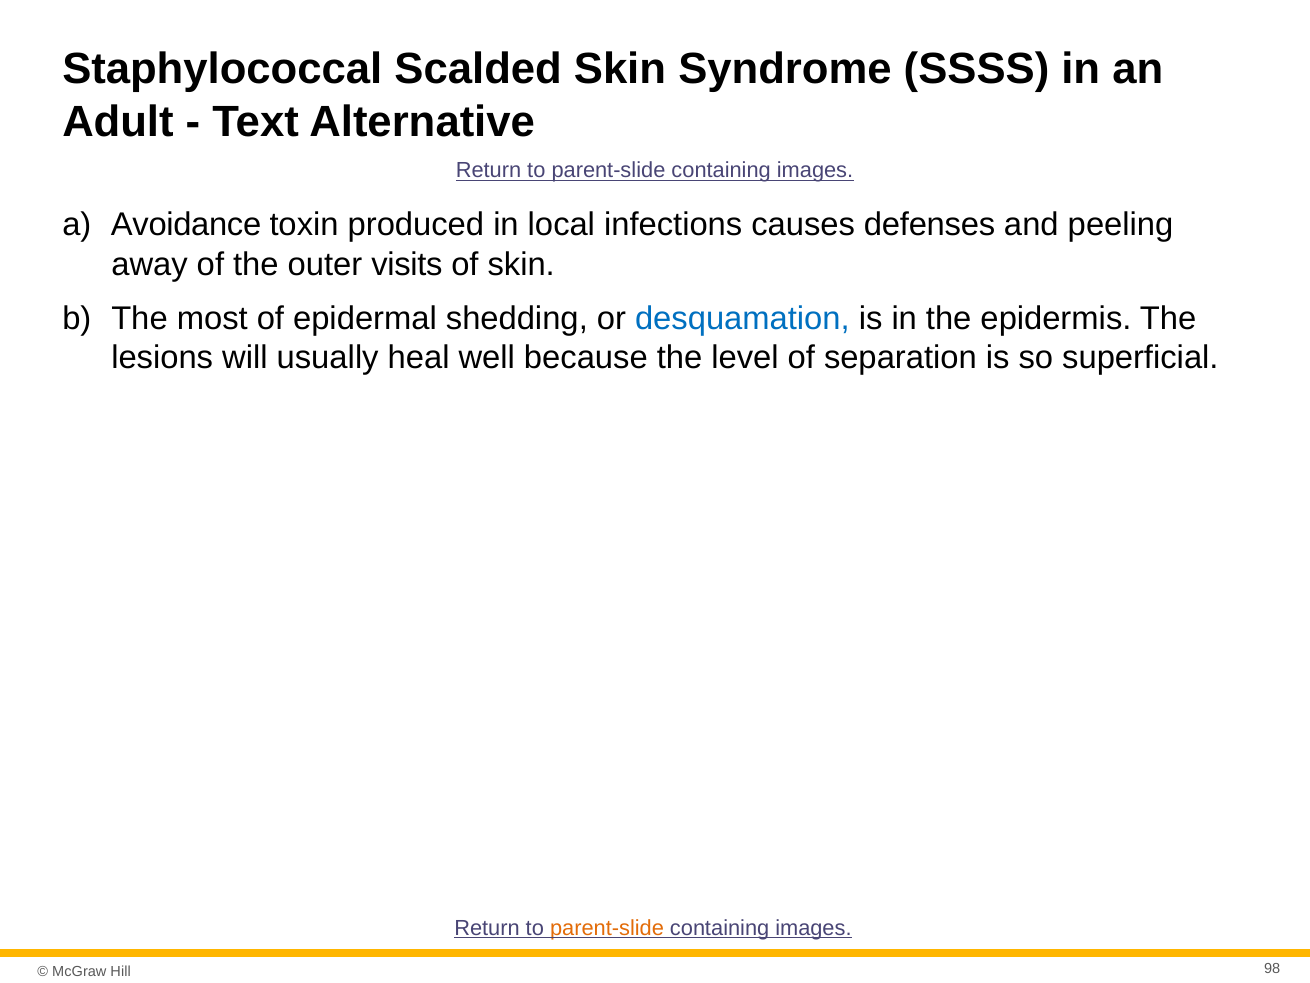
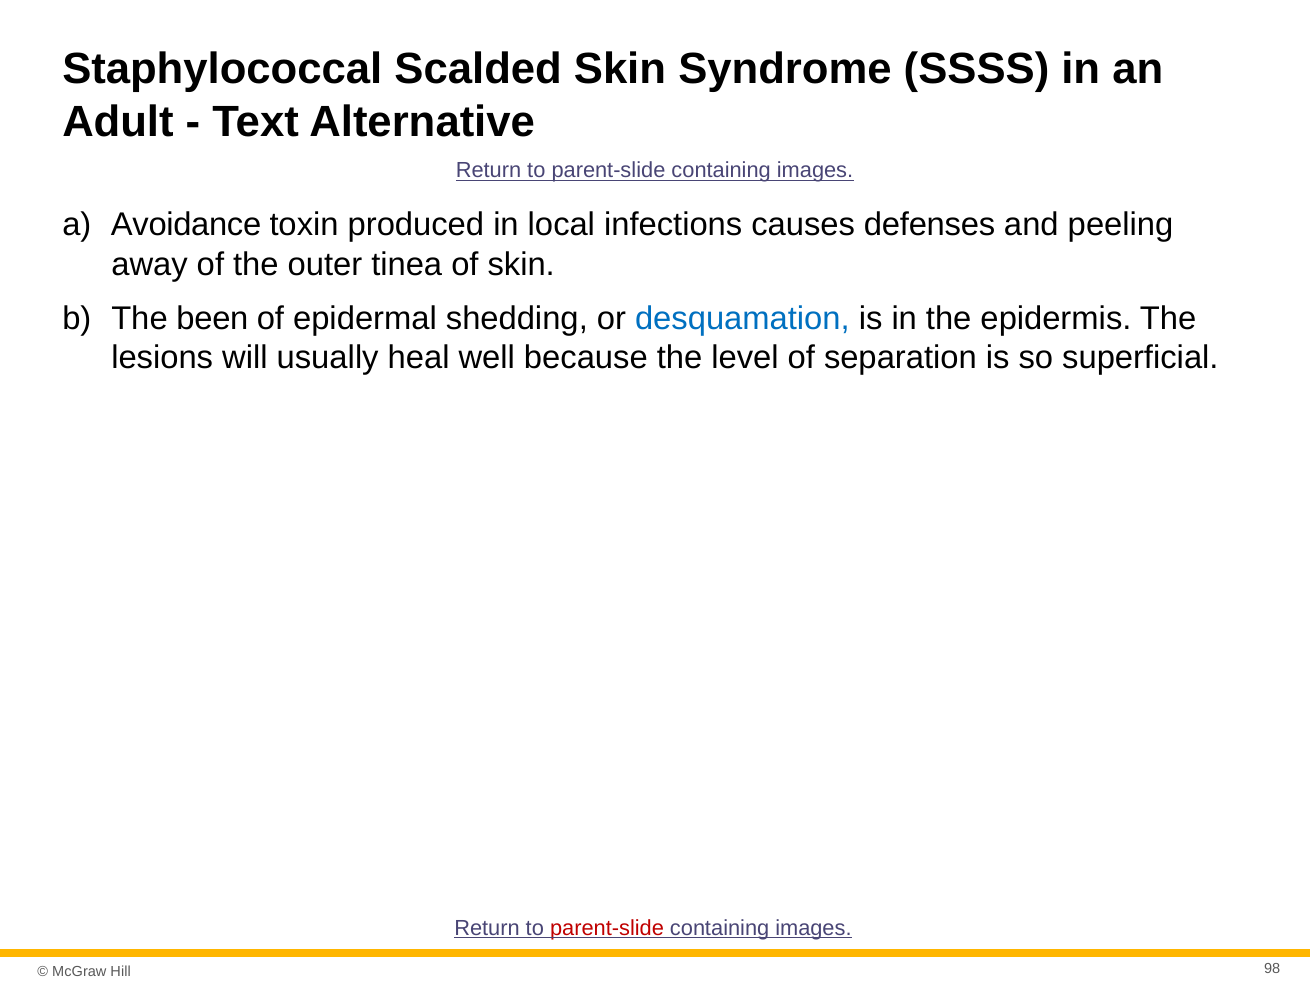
visits: visits -> tinea
most: most -> been
parent-slide at (607, 928) colour: orange -> red
